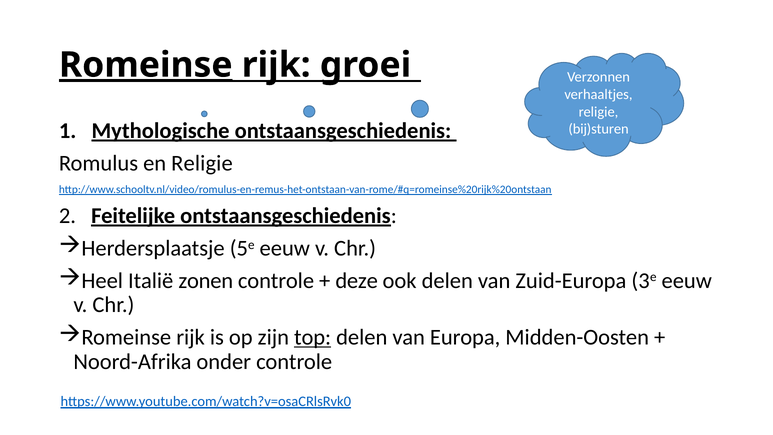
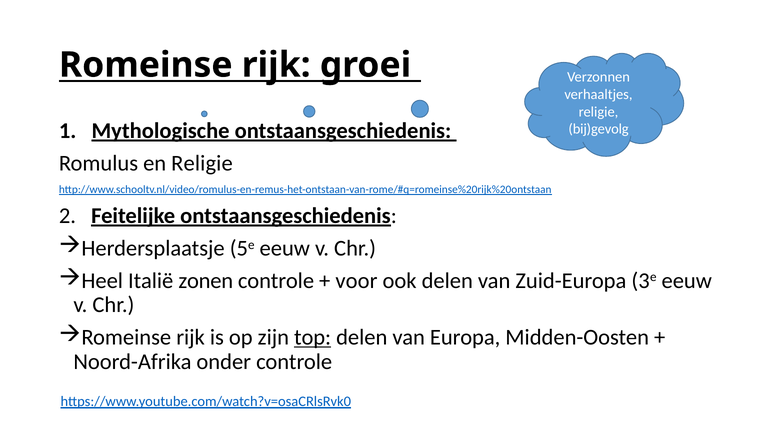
Romeinse at (146, 65) underline: present -> none
bij)sturen: bij)sturen -> bij)gevolg
deze: deze -> voor
